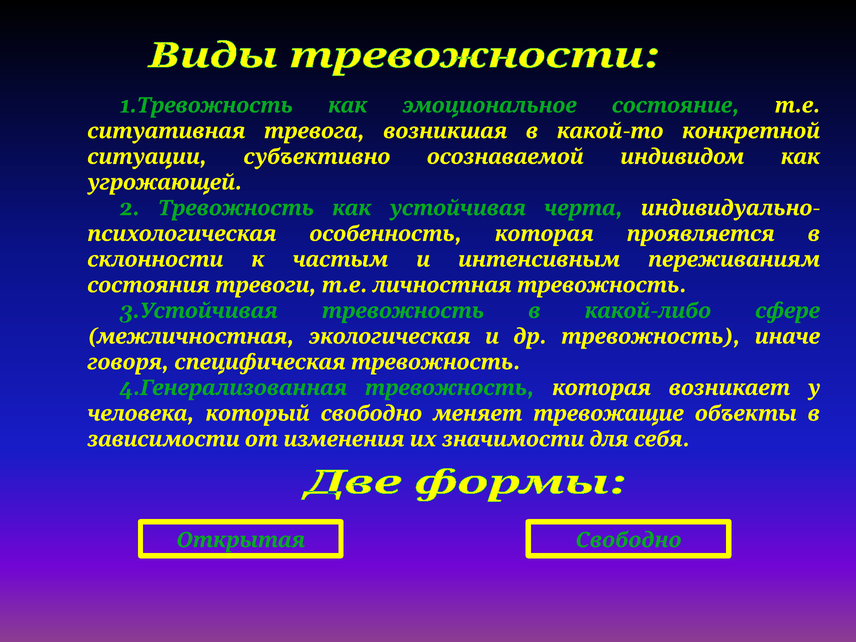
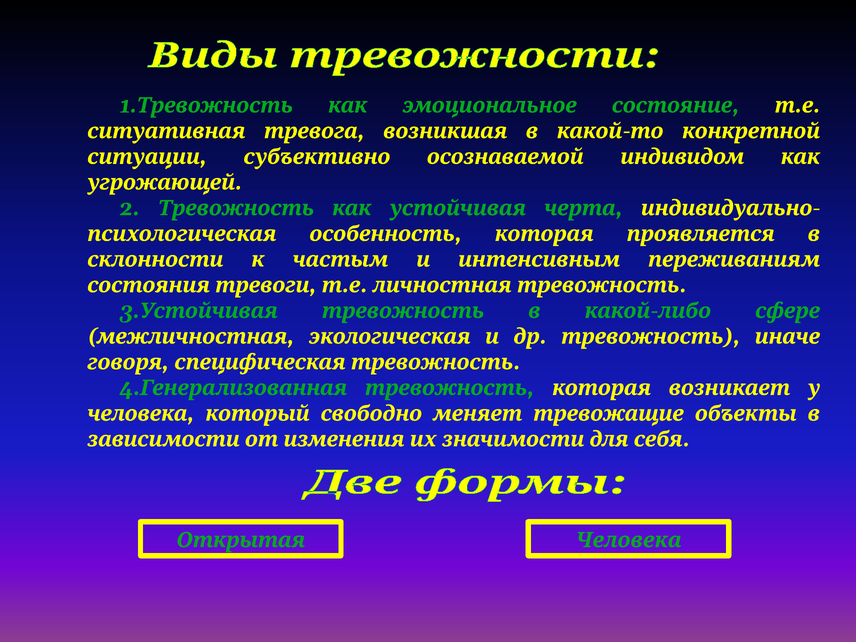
Открытая Свободно: Свободно -> Человека
